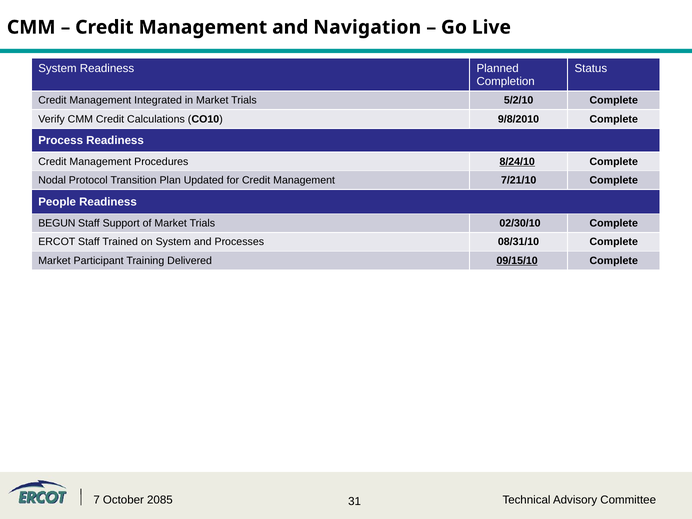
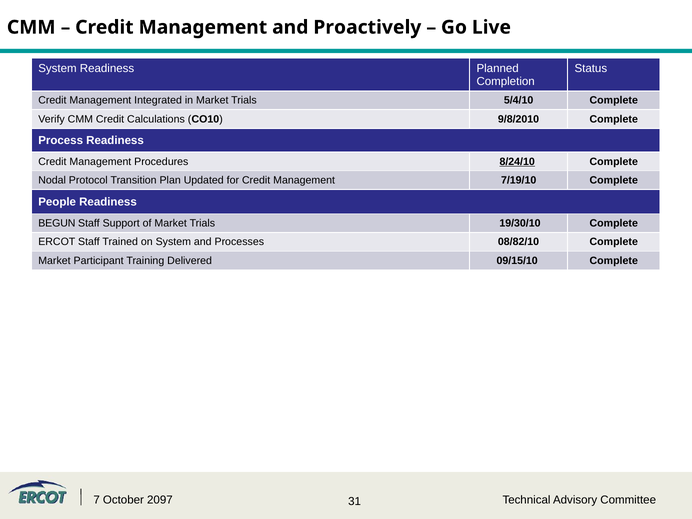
Navigation: Navigation -> Proactively
5/2/10: 5/2/10 -> 5/4/10
7/21/10: 7/21/10 -> 7/19/10
02/30/10: 02/30/10 -> 19/30/10
08/31/10: 08/31/10 -> 08/82/10
09/15/10 underline: present -> none
2085: 2085 -> 2097
